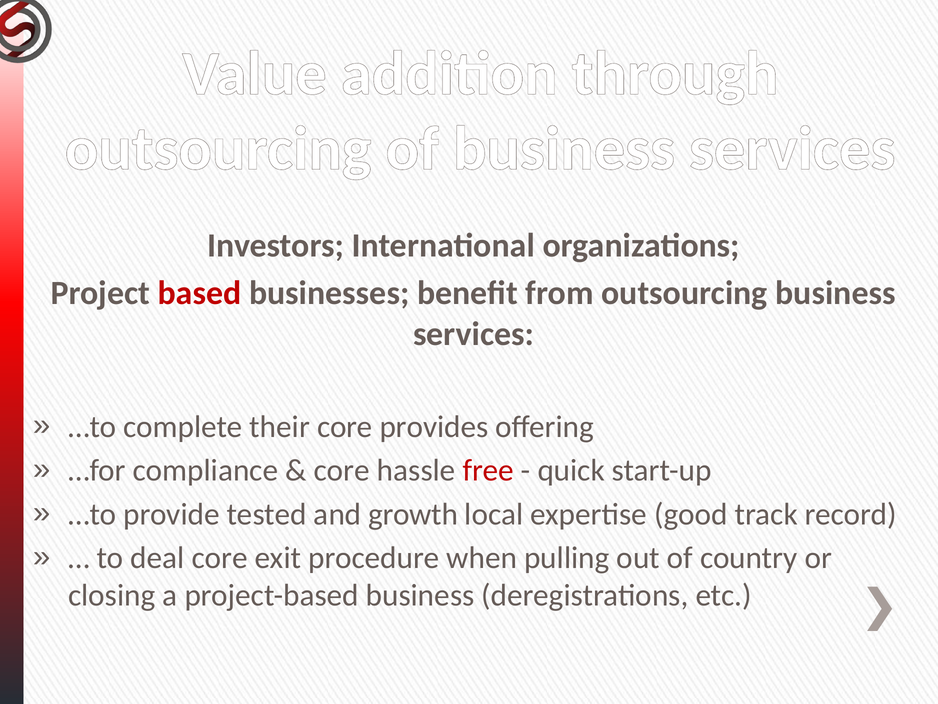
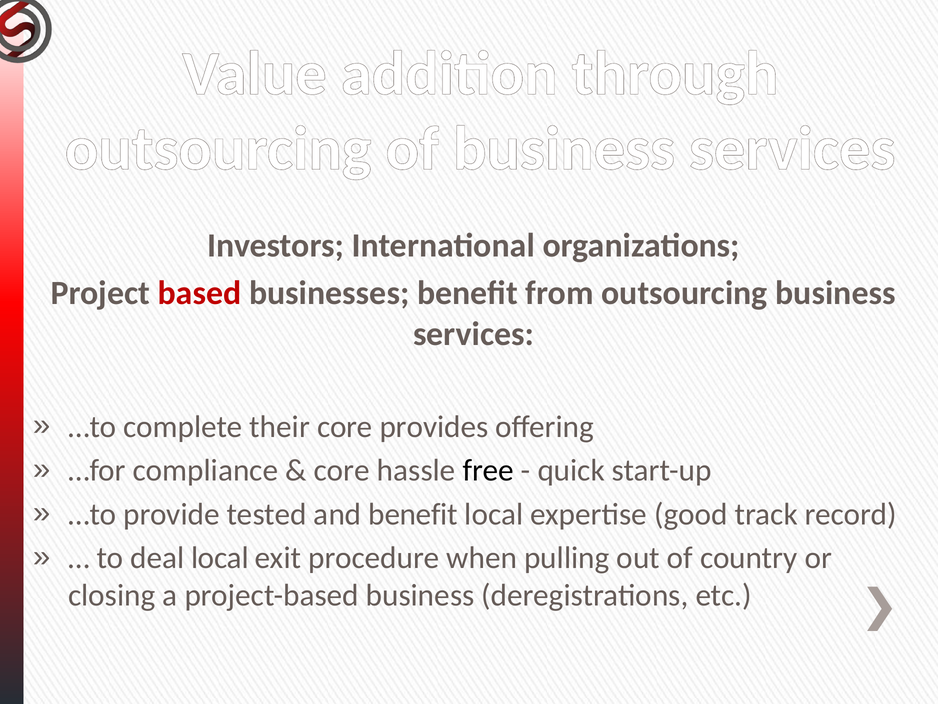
free colour: red -> black
and growth: growth -> benefit
deal core: core -> local
